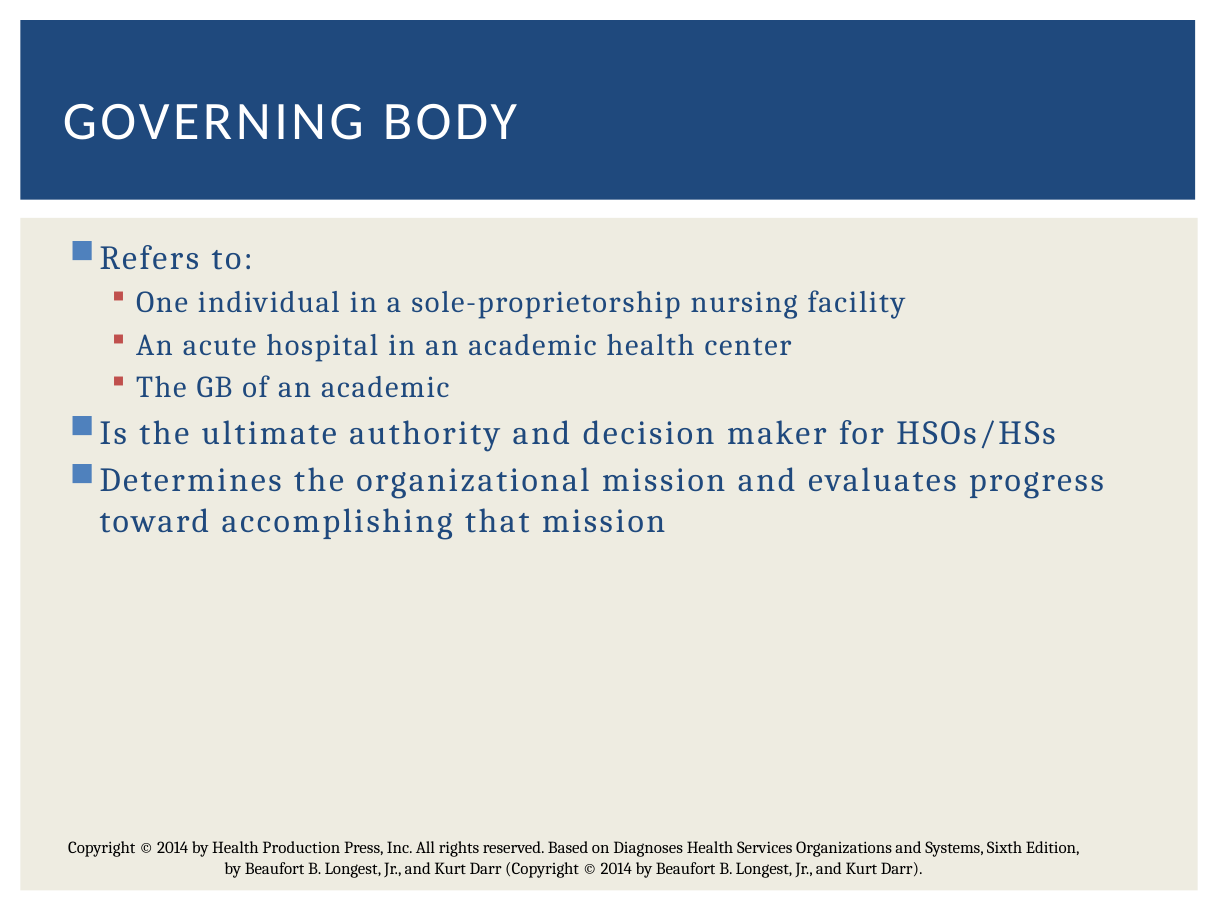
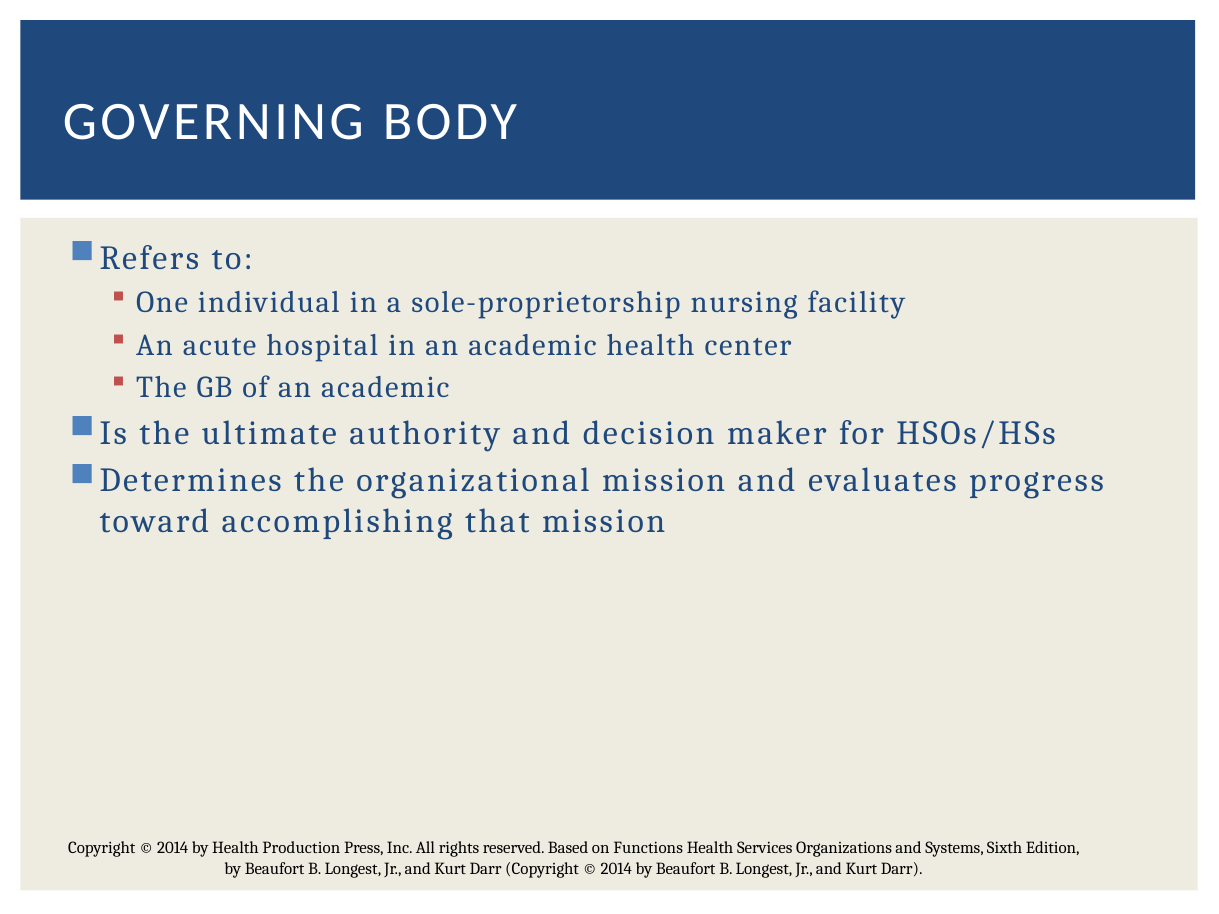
Diagnoses: Diagnoses -> Functions
